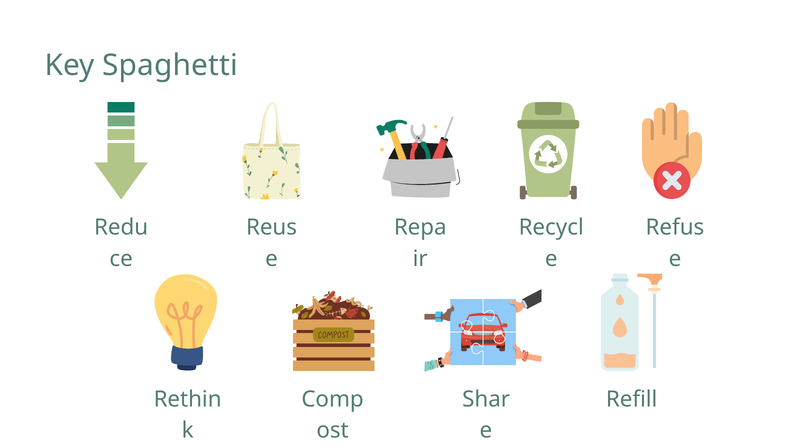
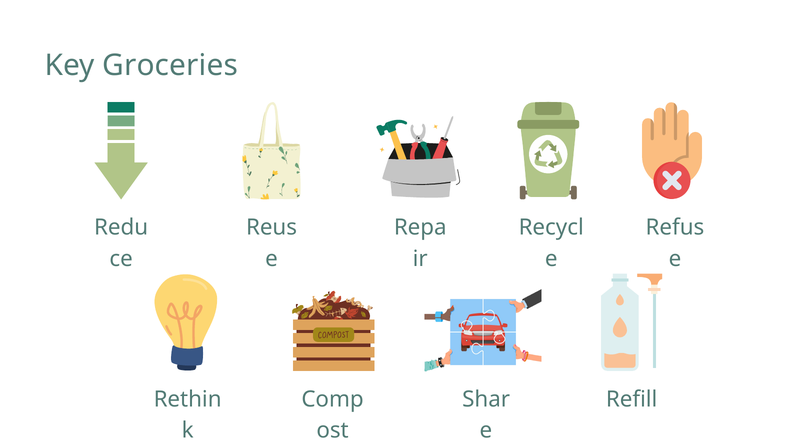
Spaghetti: Spaghetti -> Groceries
